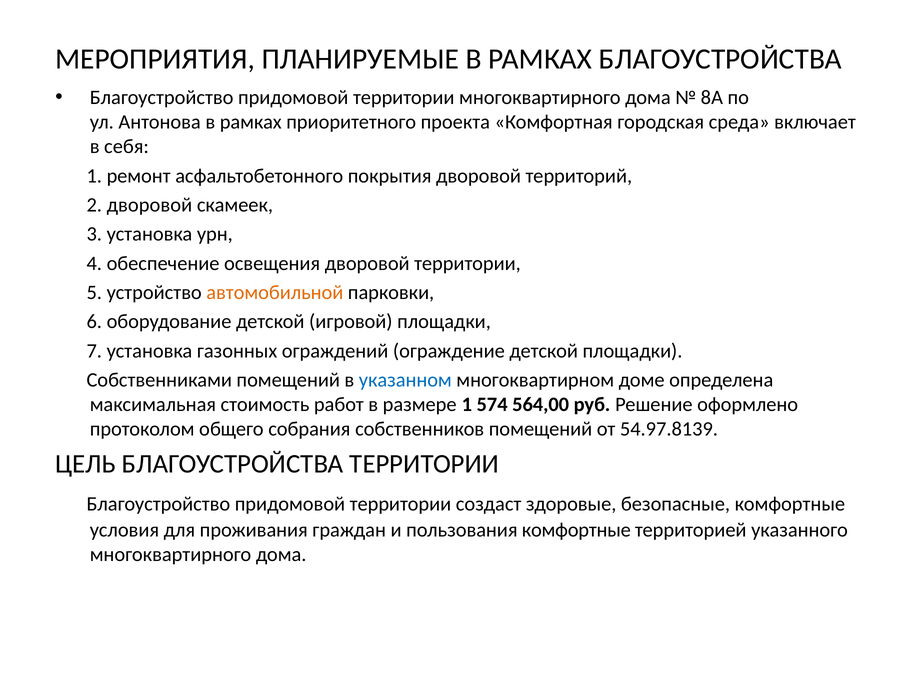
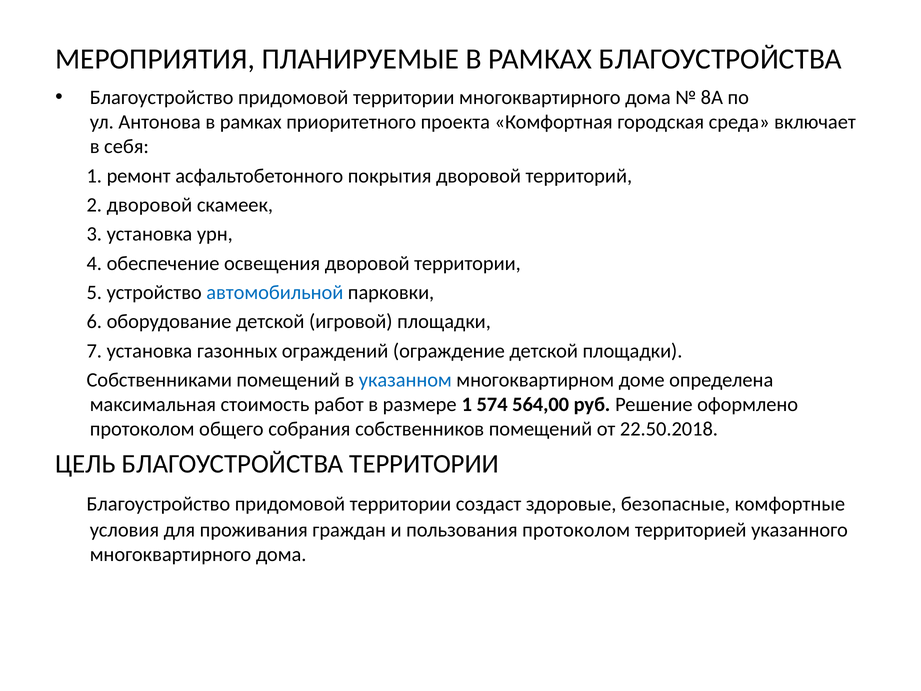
автомобильной colour: orange -> blue
54.97.8139: 54.97.8139 -> 22.50.2018
пользования комфортные: комфортные -> протоколом
